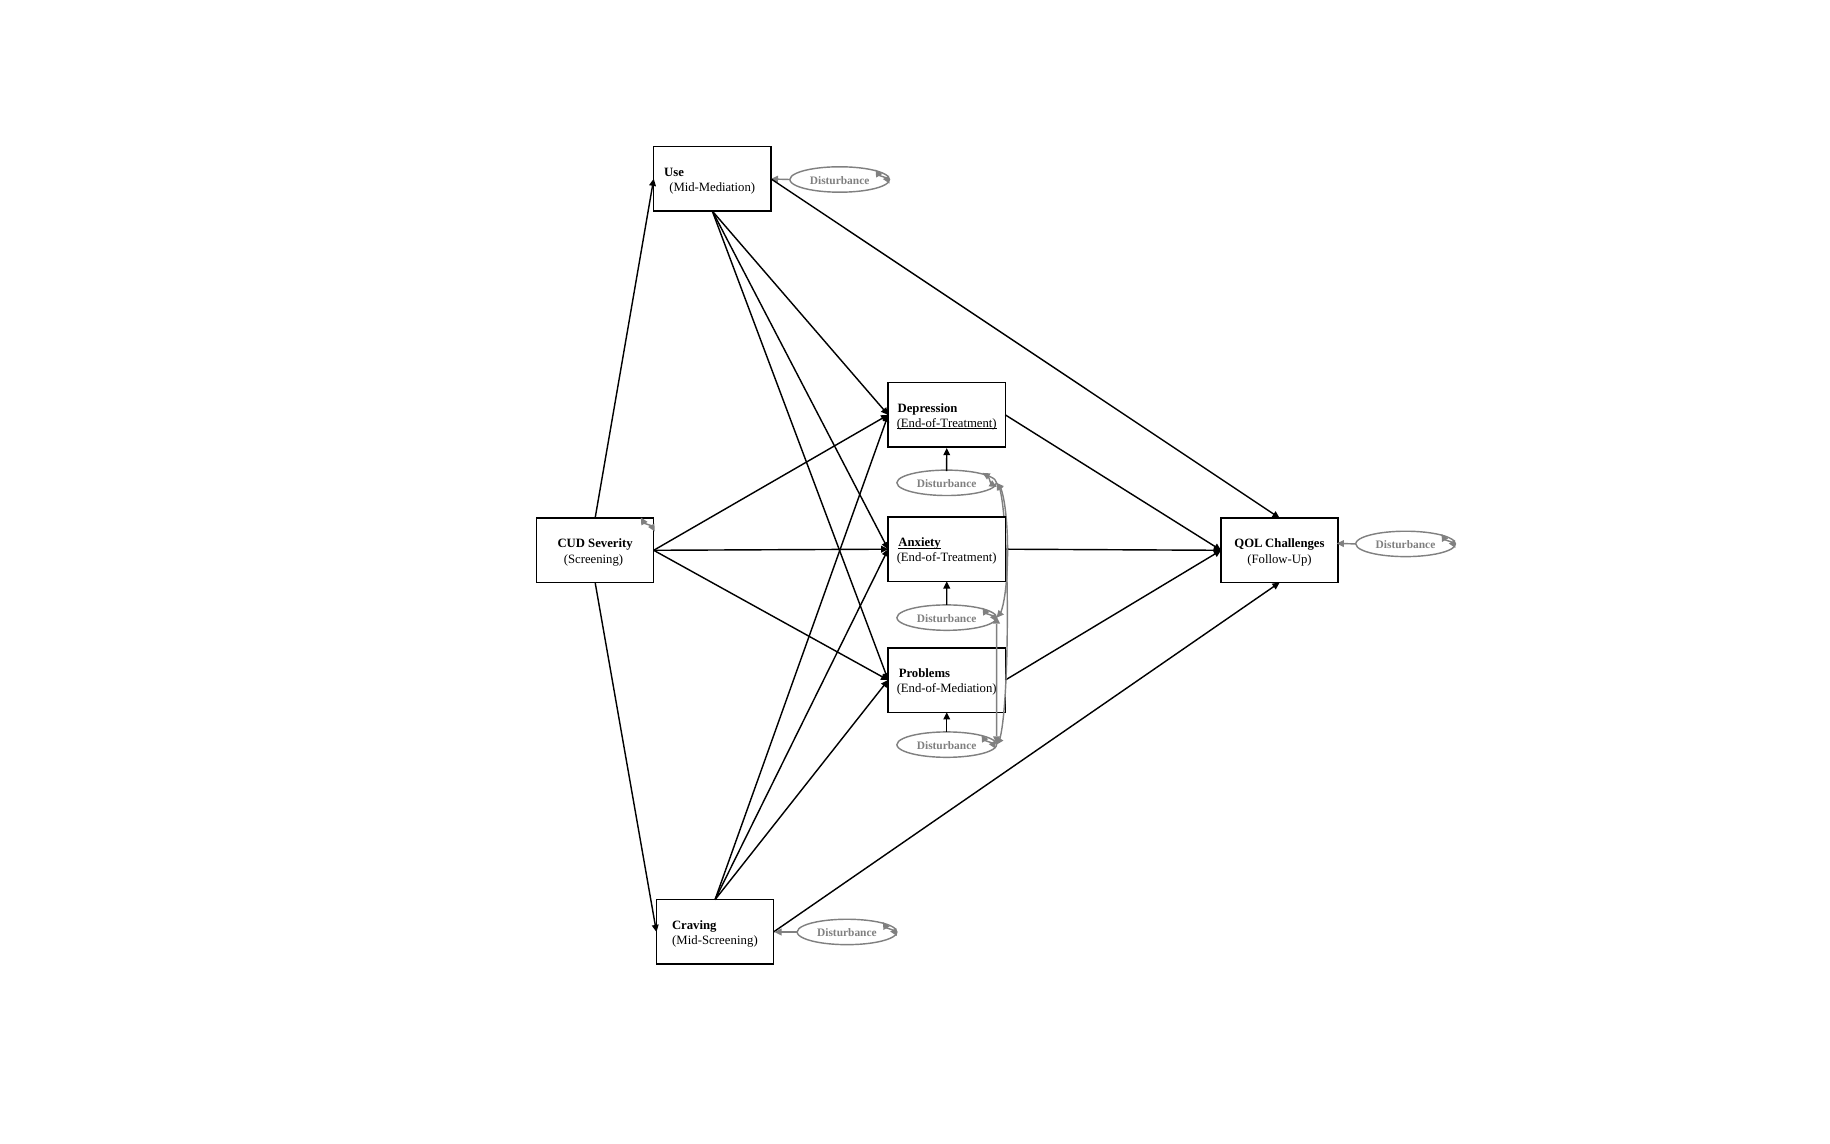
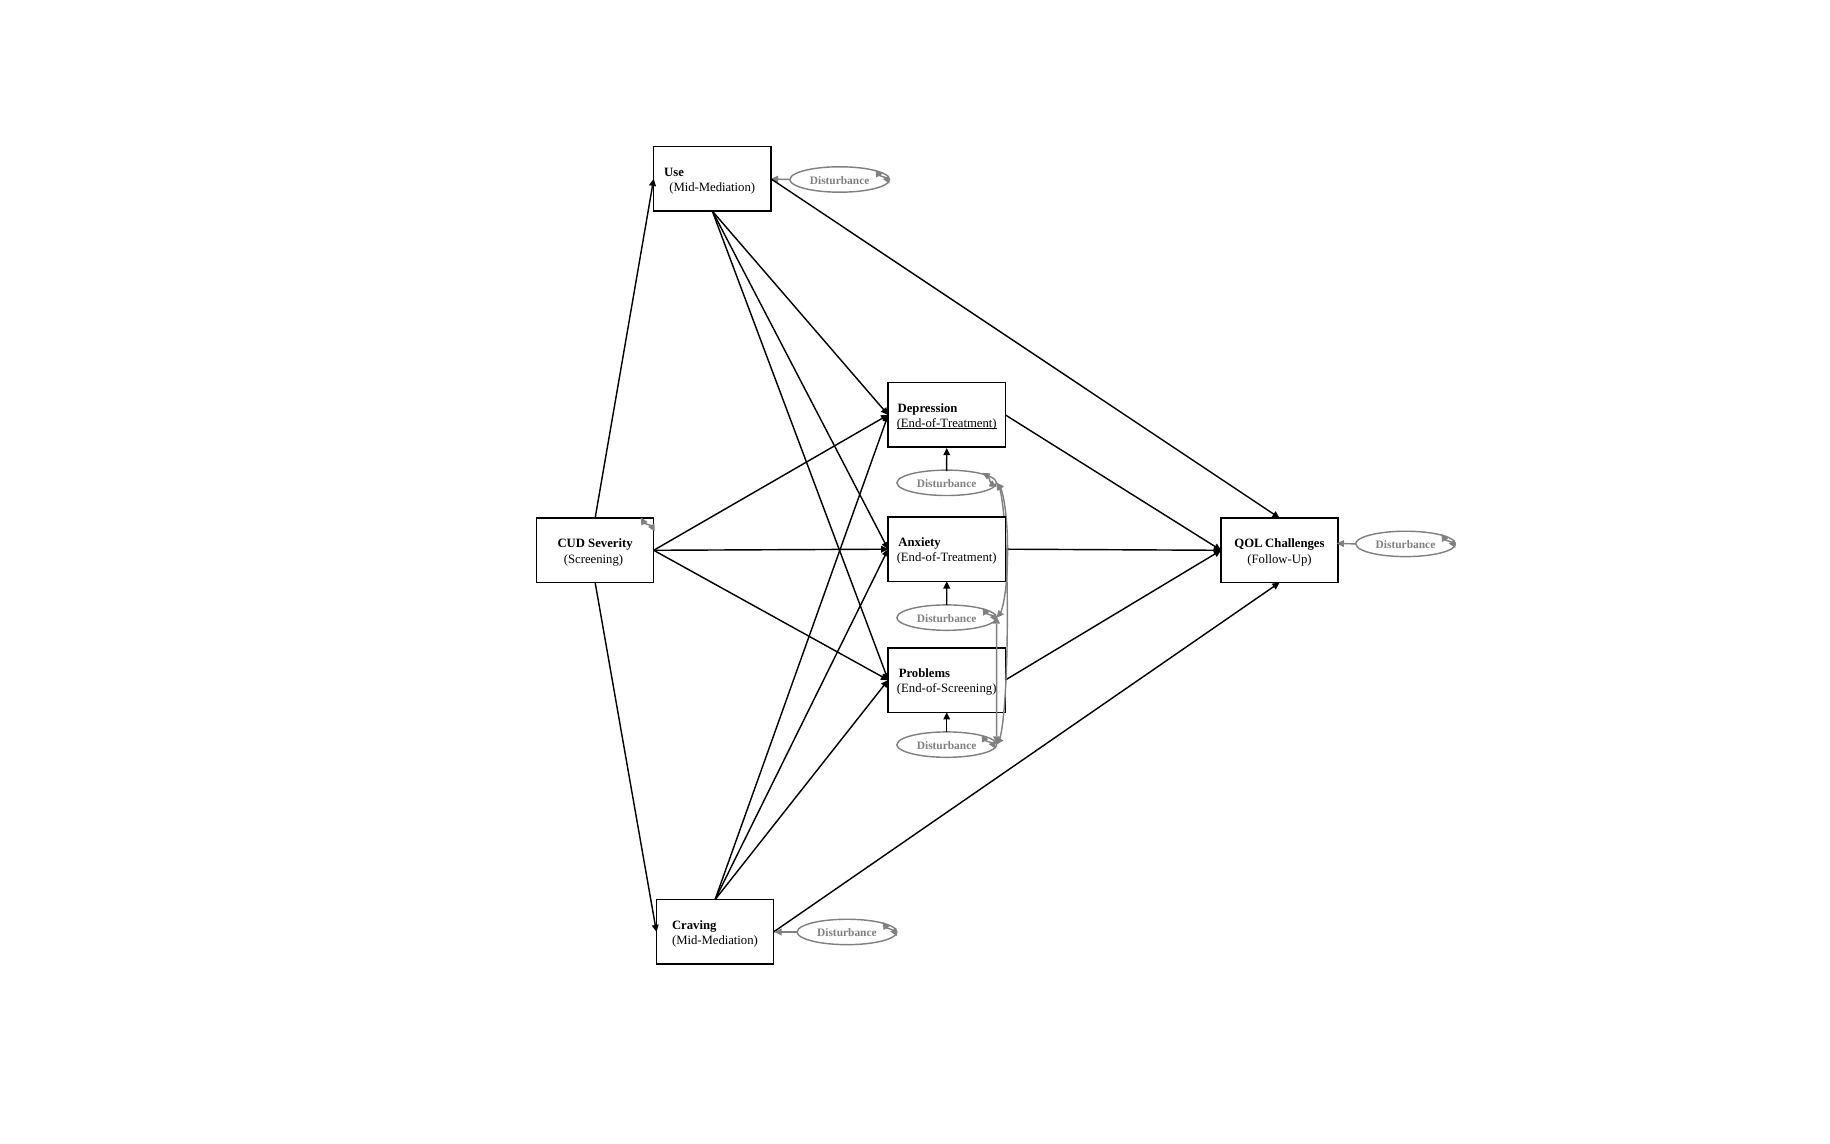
Anxiety underline: present -> none
End-of-Mediation: End-of-Mediation -> End-of-Screening
Mid-Screening at (715, 940): Mid-Screening -> Mid-Mediation
